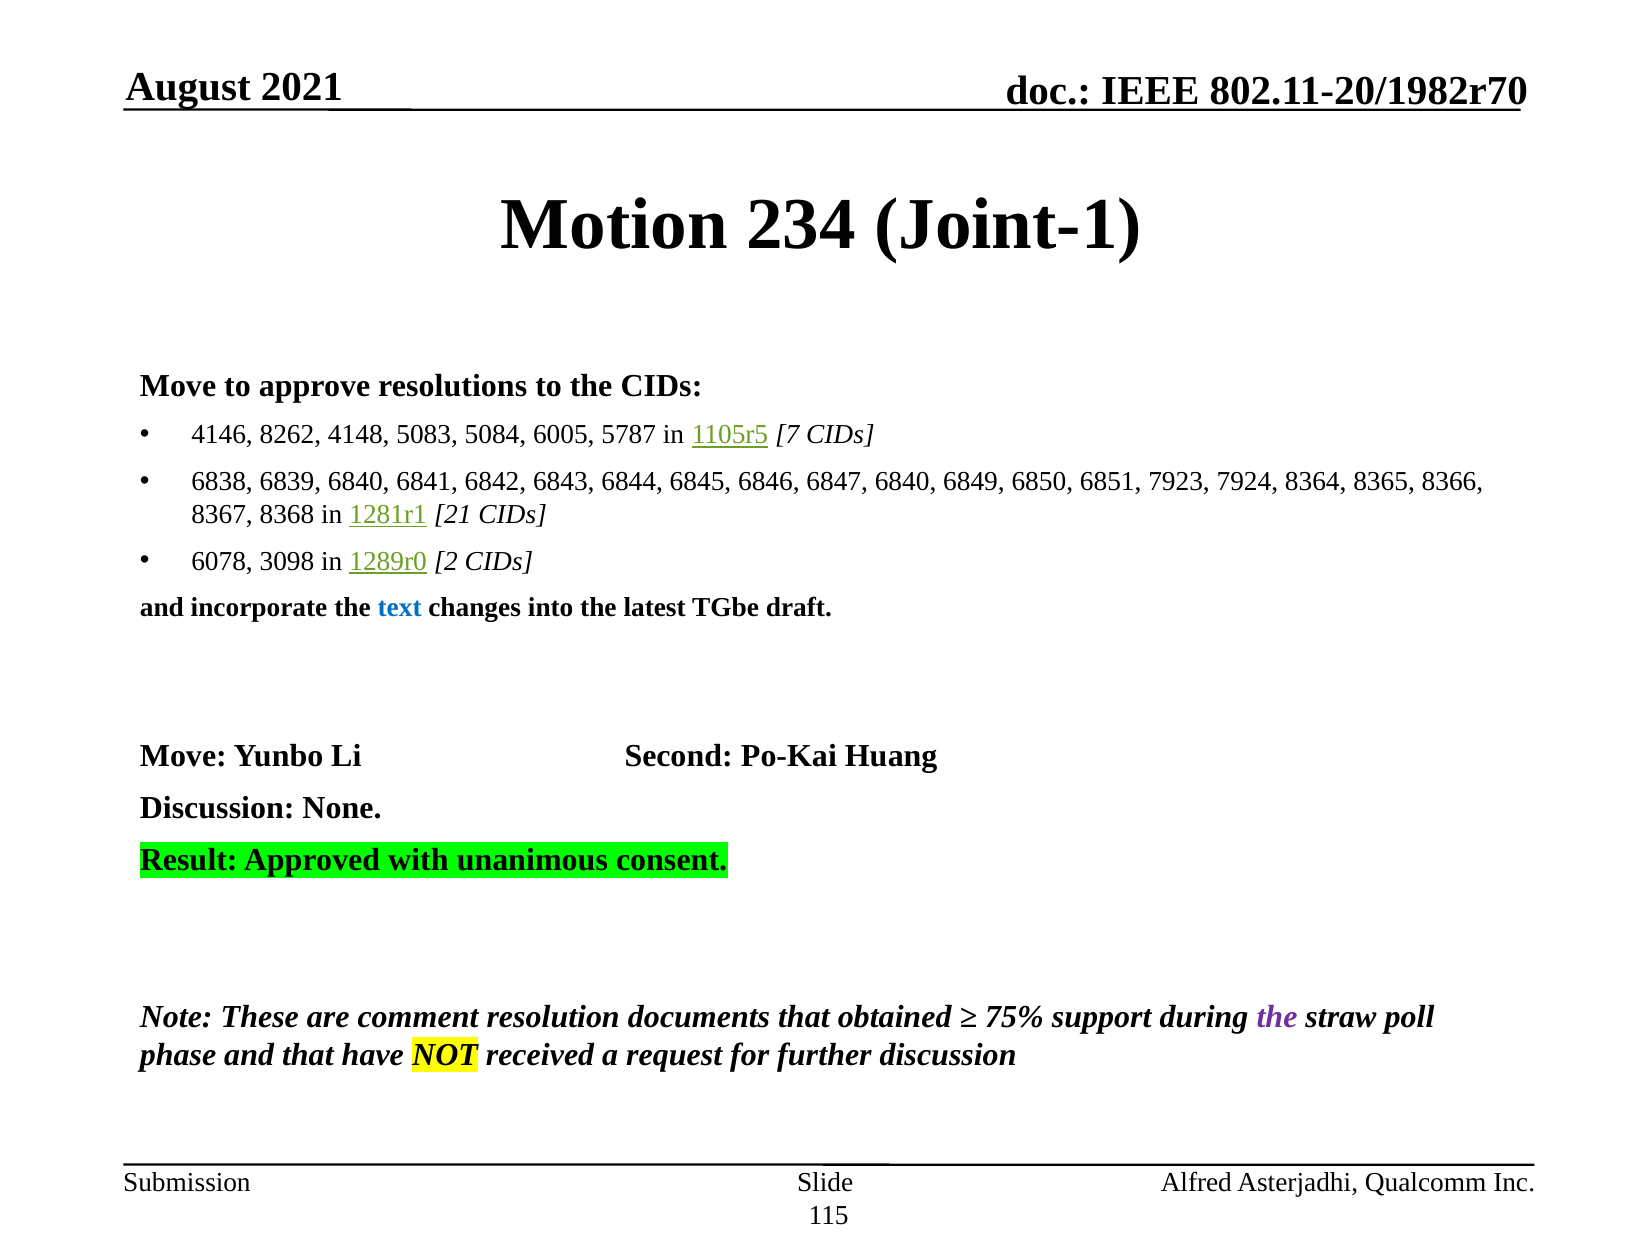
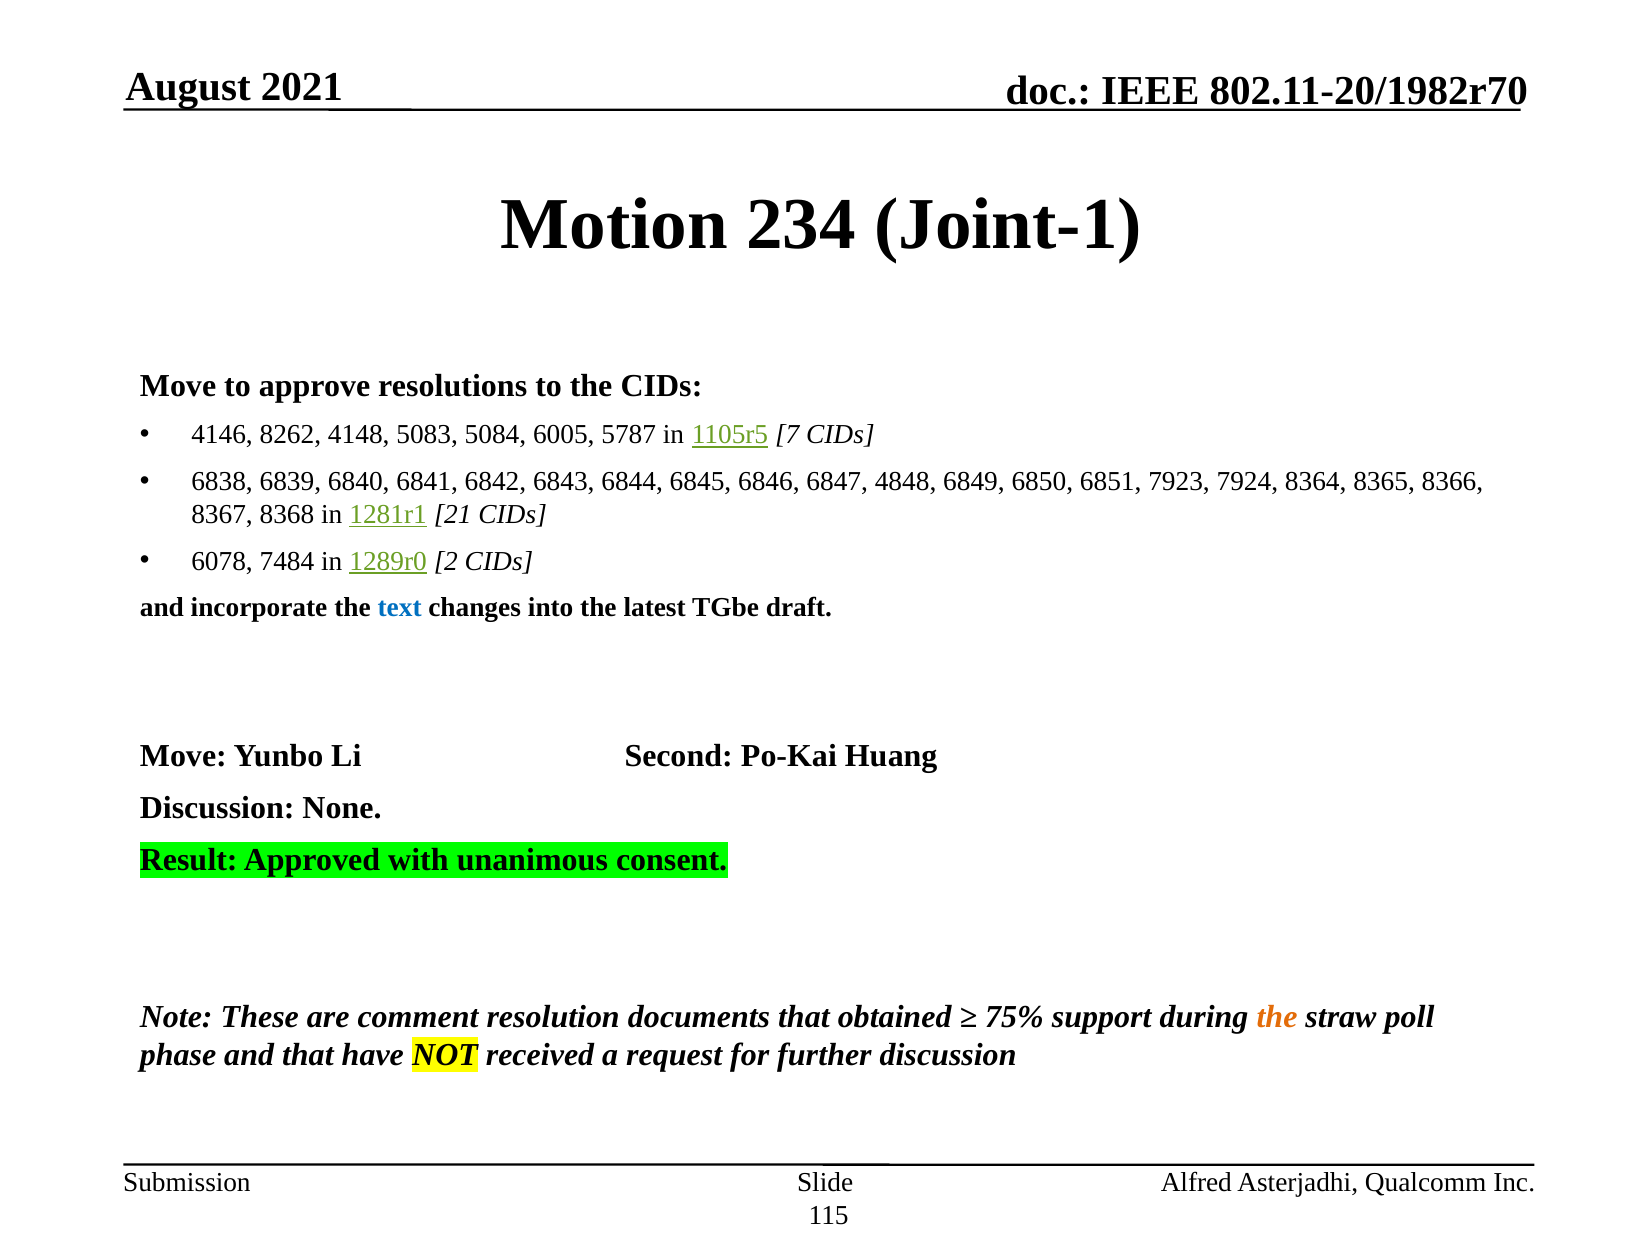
6847 6840: 6840 -> 4848
3098: 3098 -> 7484
the at (1277, 1016) colour: purple -> orange
